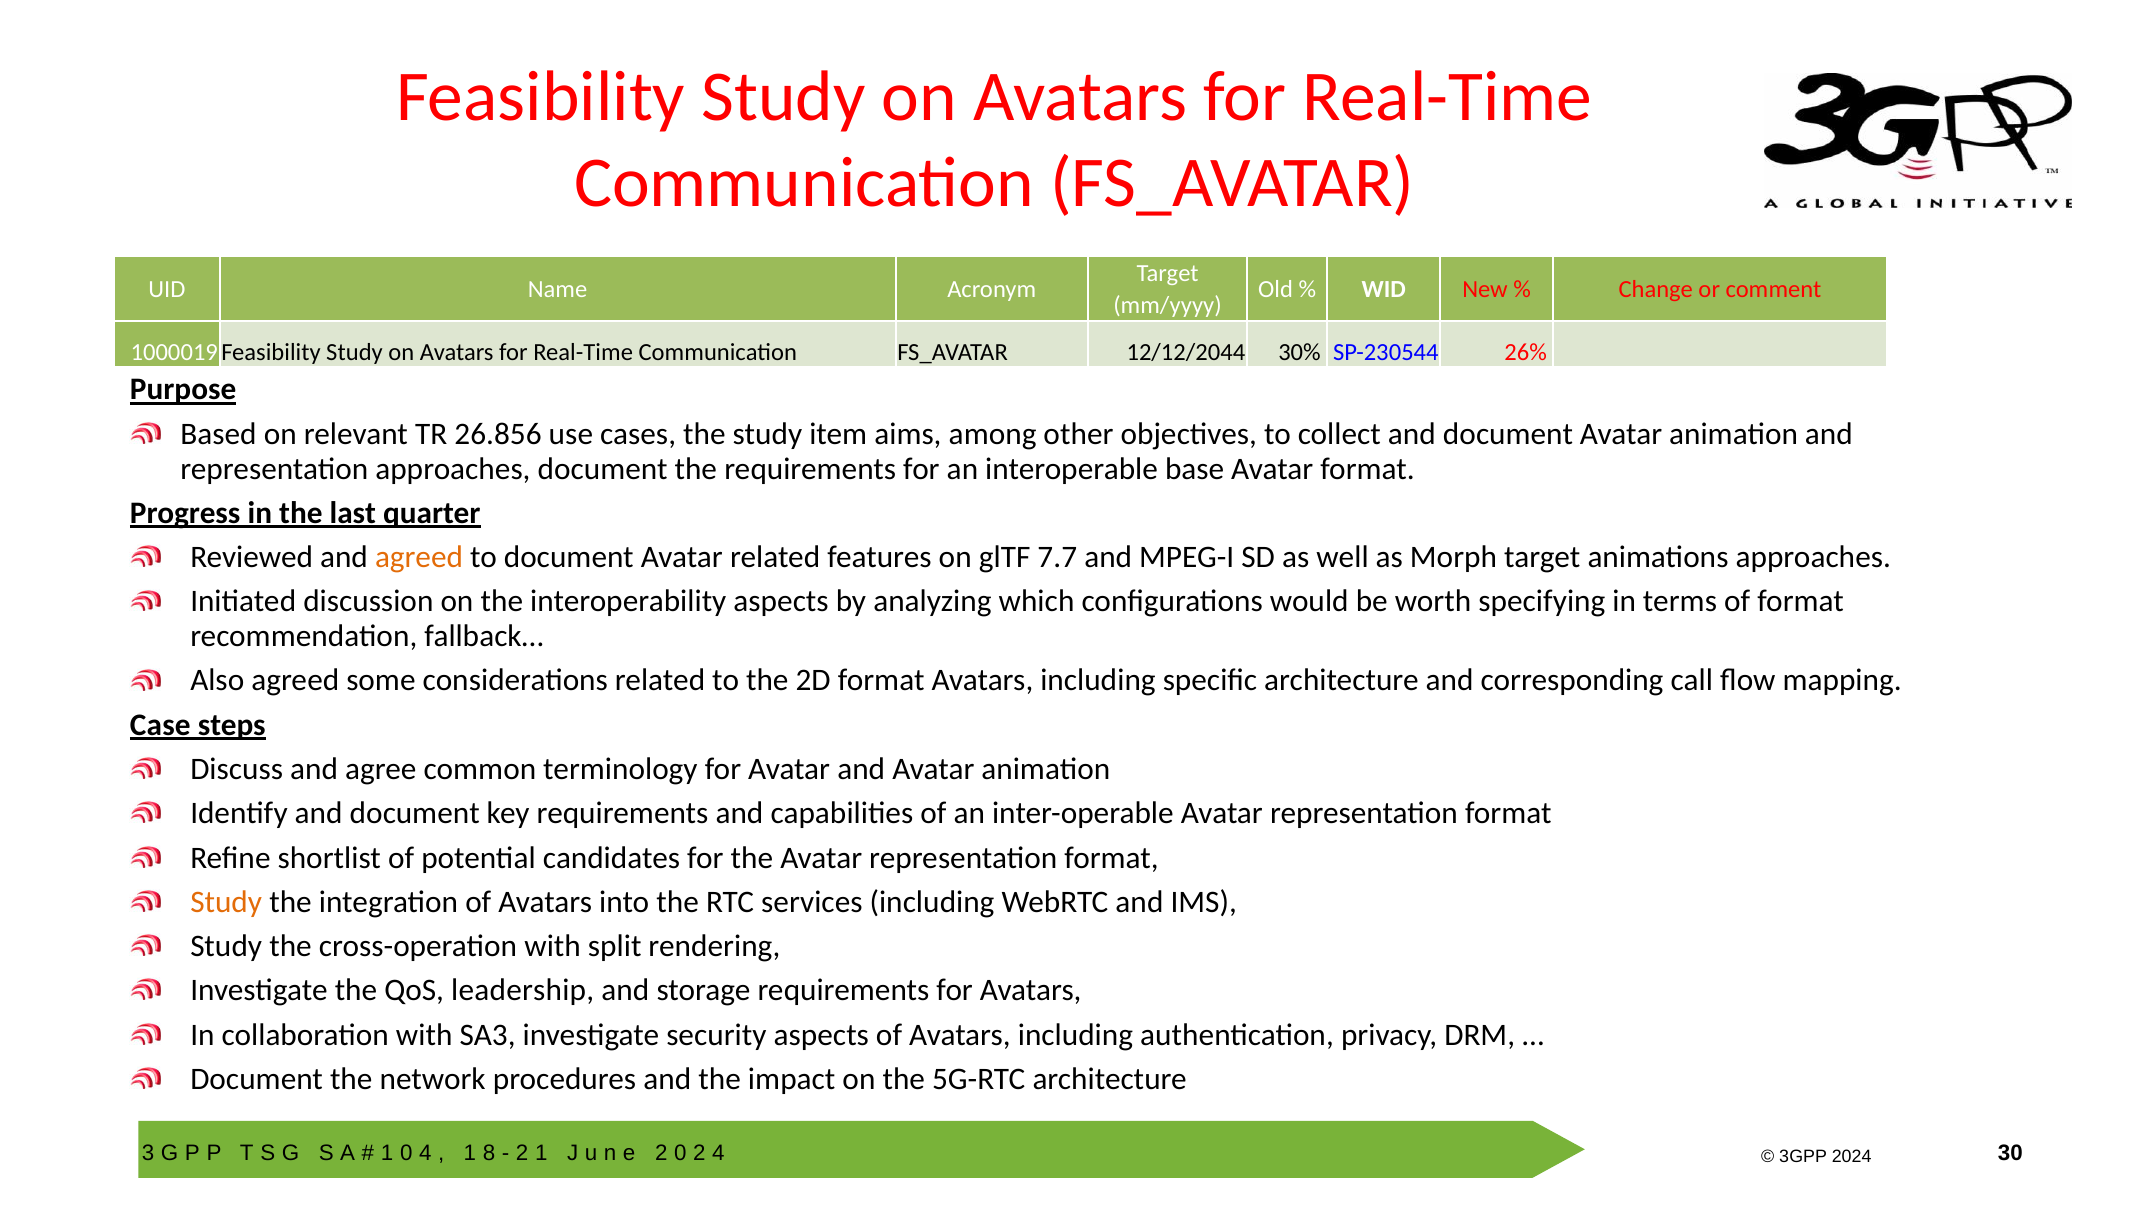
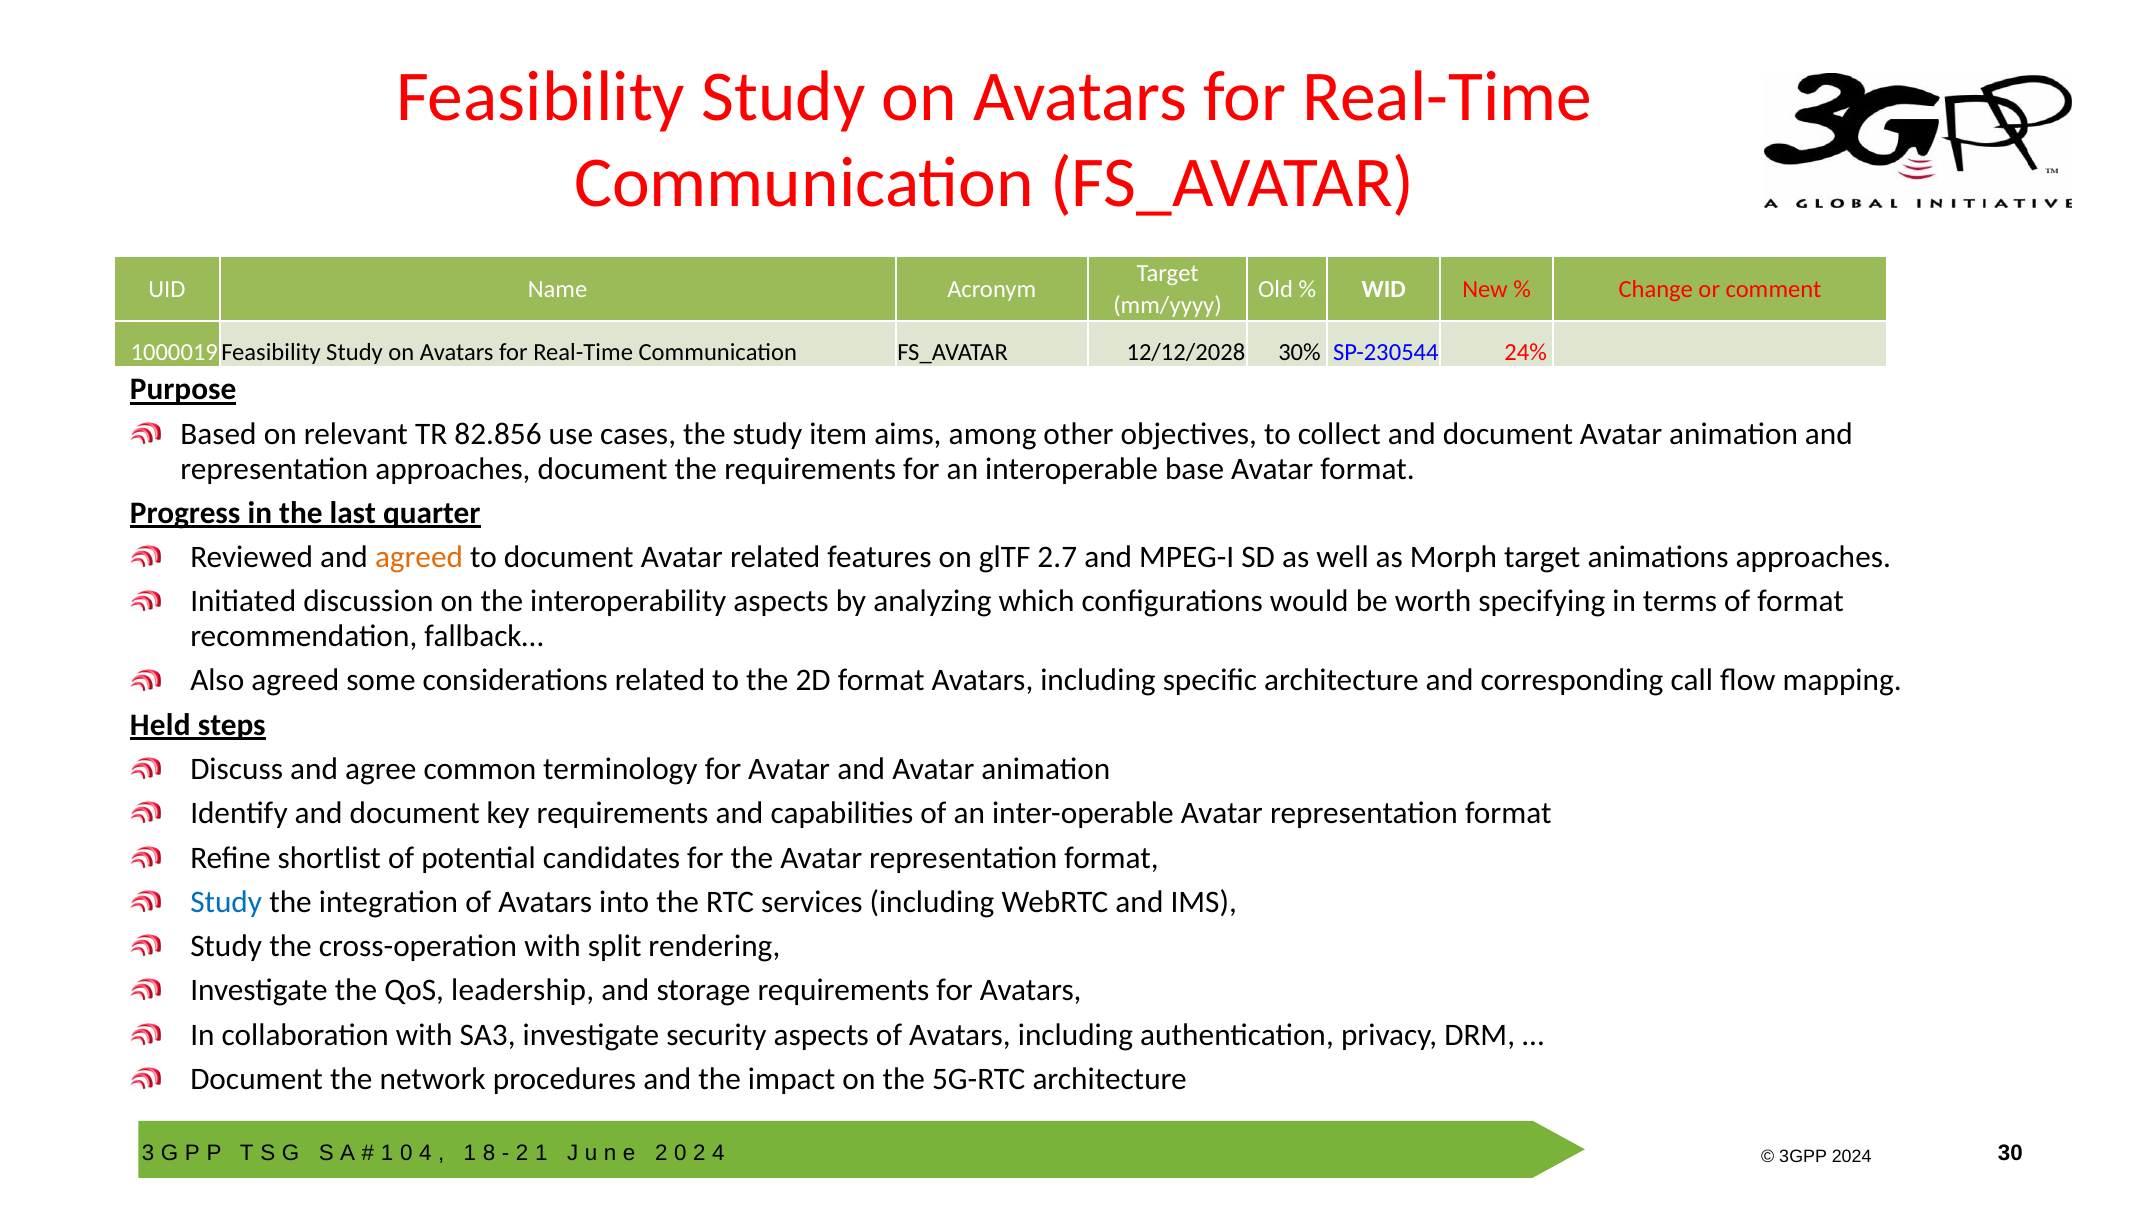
12/12/2044: 12/12/2044 -> 12/12/2028
26%: 26% -> 24%
26.856: 26.856 -> 82.856
7.7: 7.7 -> 2.7
Case: Case -> Held
Study at (226, 902) colour: orange -> blue
